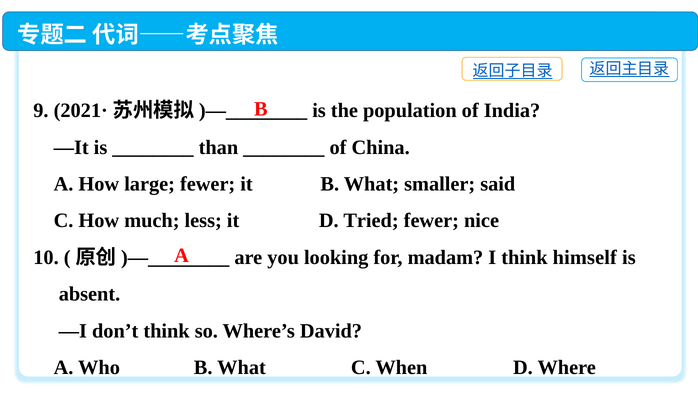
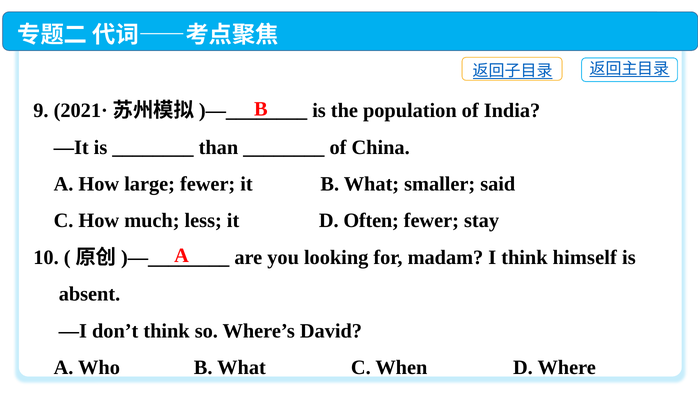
Tried: Tried -> Often
nice: nice -> stay
